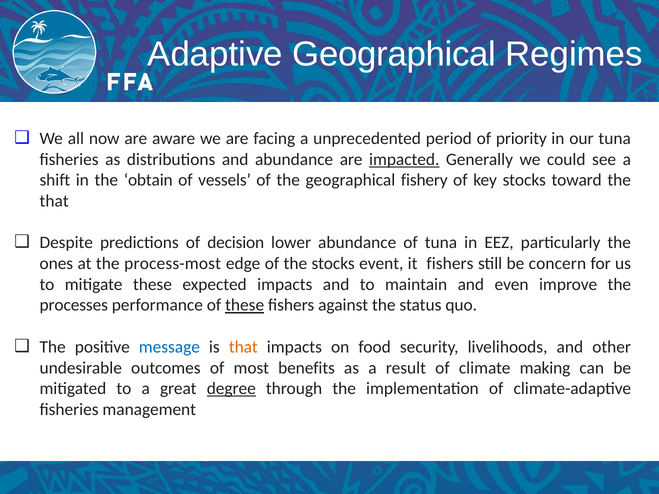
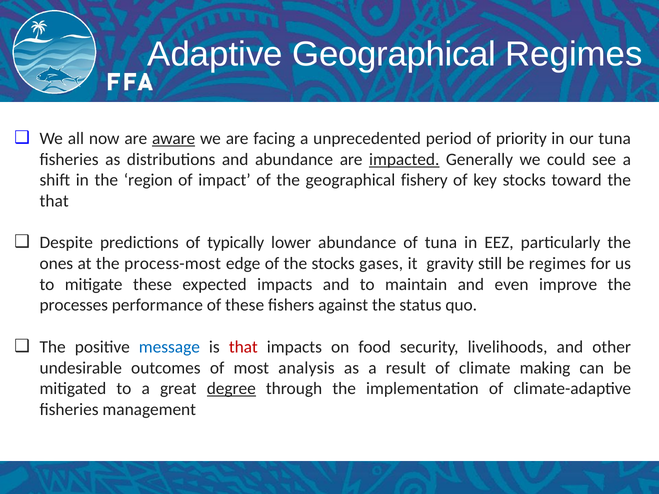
aware underline: none -> present
obtain: obtain -> region
vessels: vessels -> impact
decision: decision -> typically
event: event -> gases
it fishers: fishers -> gravity
be concern: concern -> regimes
these at (245, 305) underline: present -> none
that at (243, 347) colour: orange -> red
benefits: benefits -> analysis
